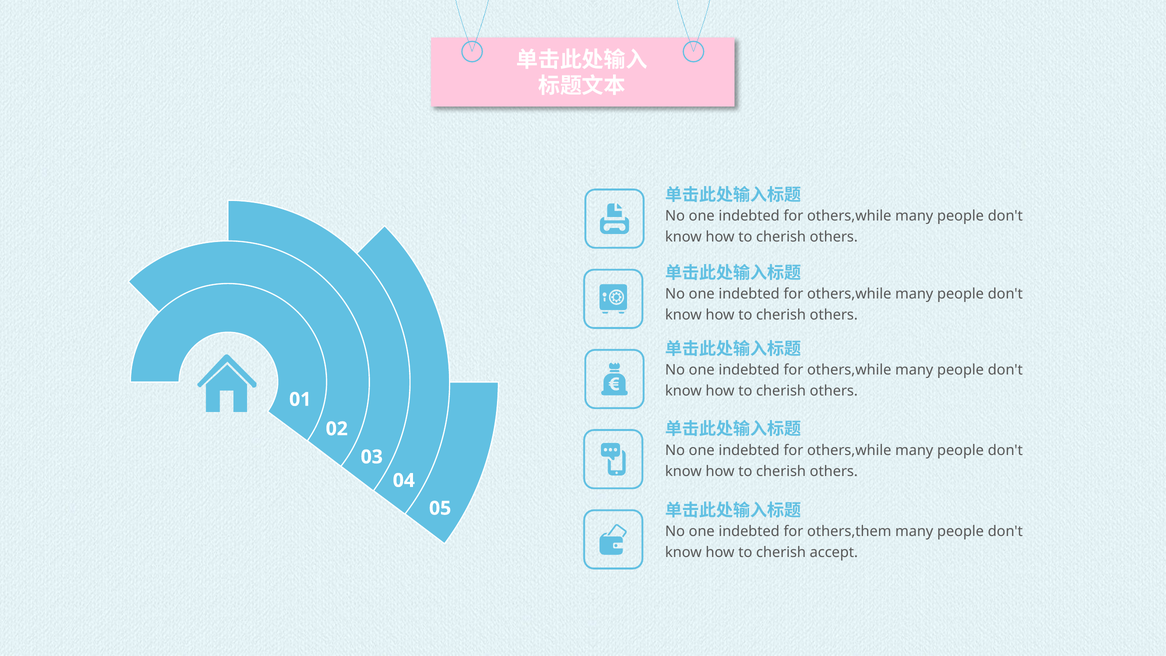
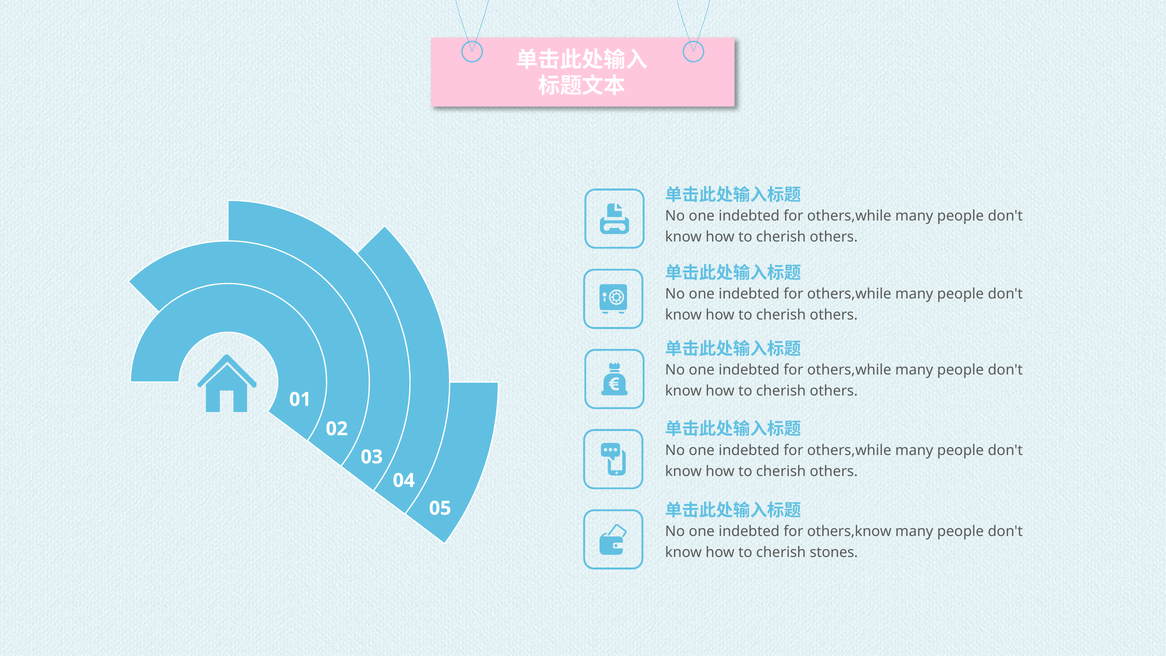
others,them: others,them -> others,know
accept: accept -> stones
